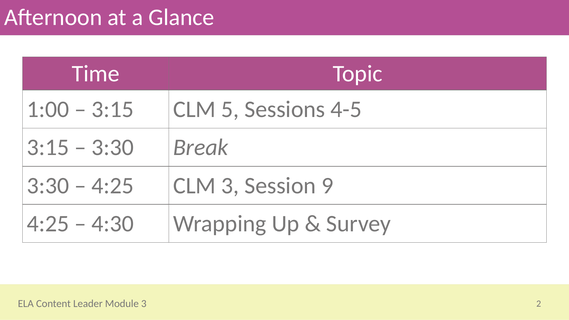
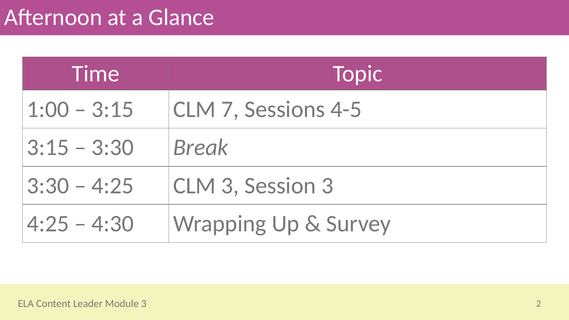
5: 5 -> 7
Session 9: 9 -> 3
